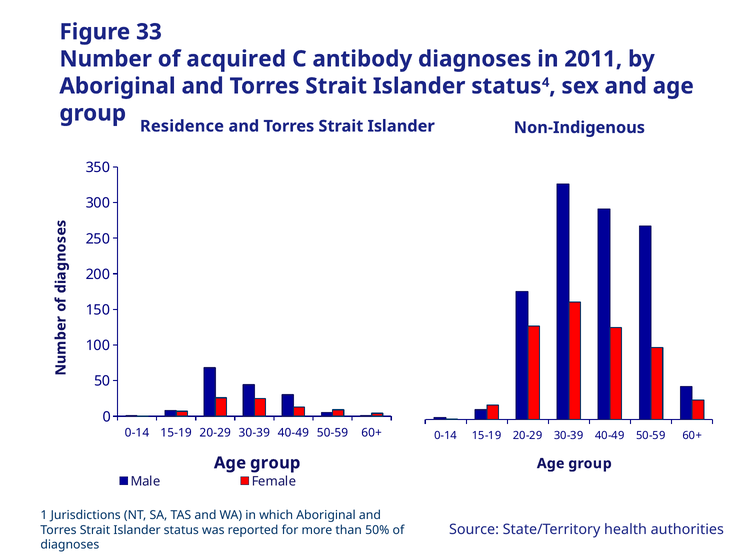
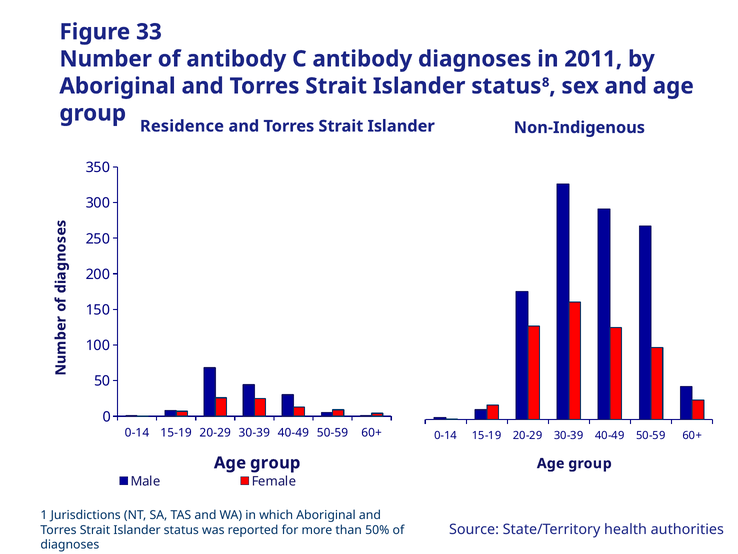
of acquired: acquired -> antibody
4: 4 -> 8
